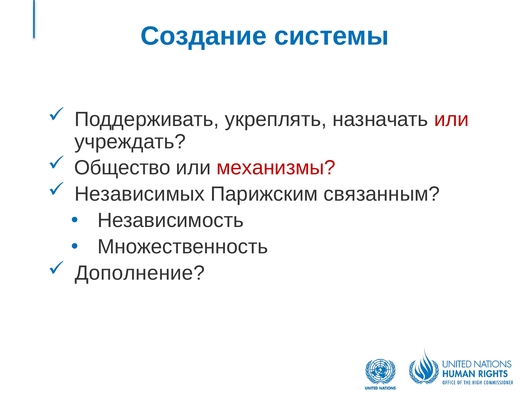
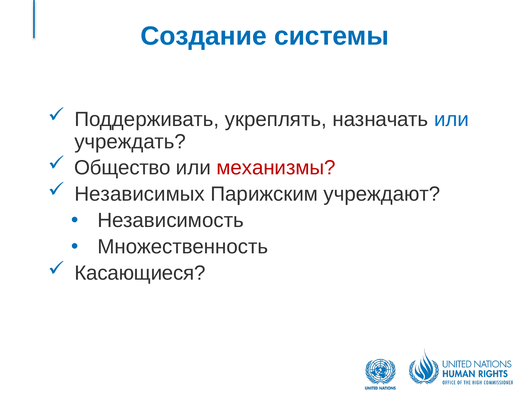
или at (451, 119) colour: red -> blue
связанным: связанным -> учреждают
Дополнение: Дополнение -> Касающиеся
